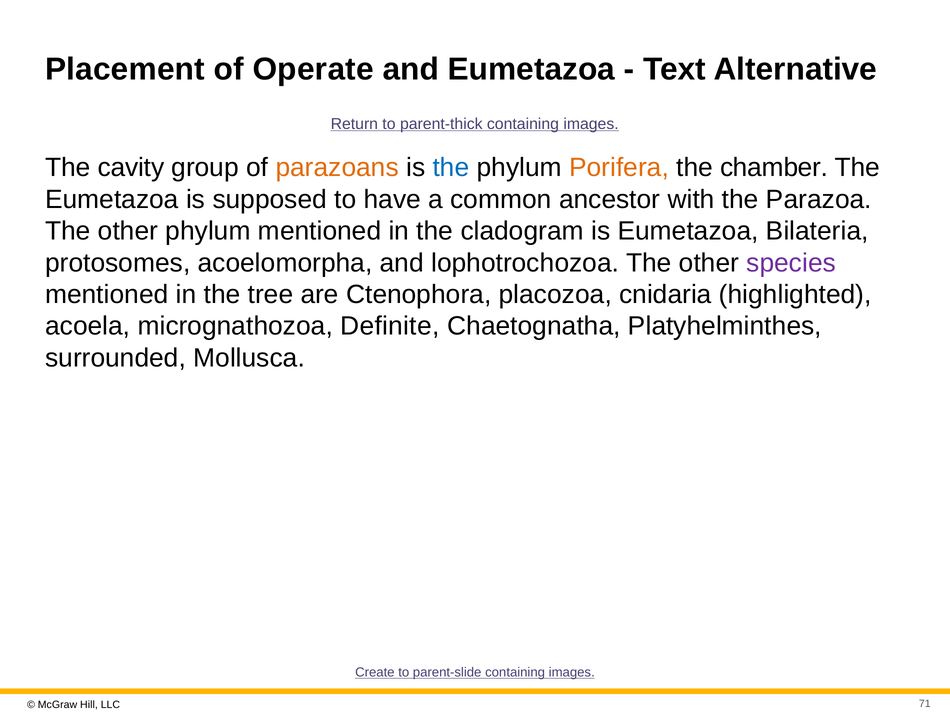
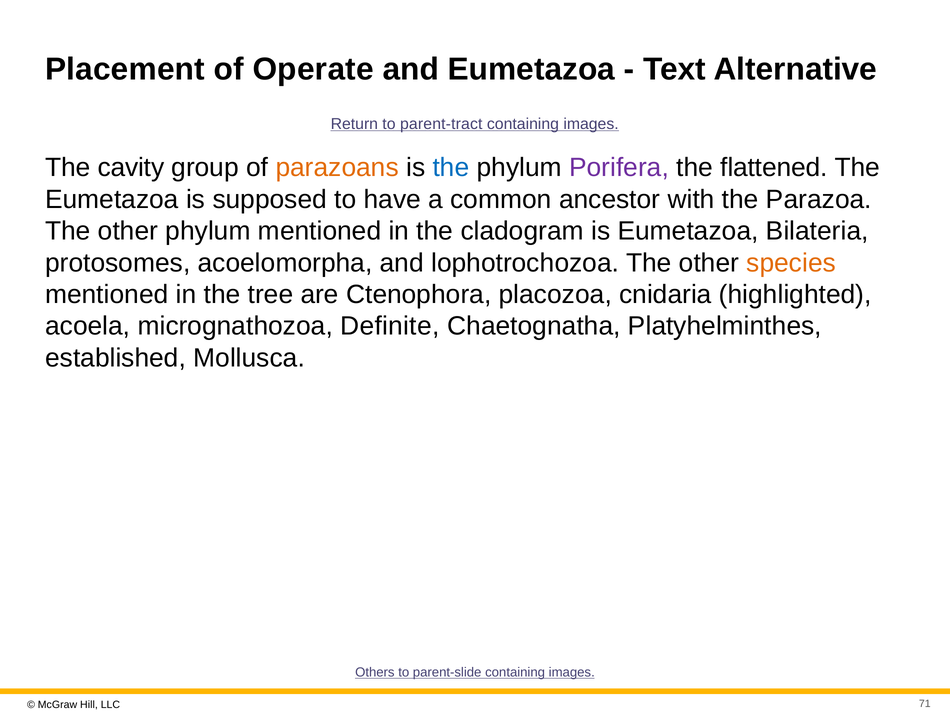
parent-thick: parent-thick -> parent-tract
Porifera colour: orange -> purple
chamber: chamber -> flattened
species colour: purple -> orange
surrounded: surrounded -> established
Create: Create -> Others
